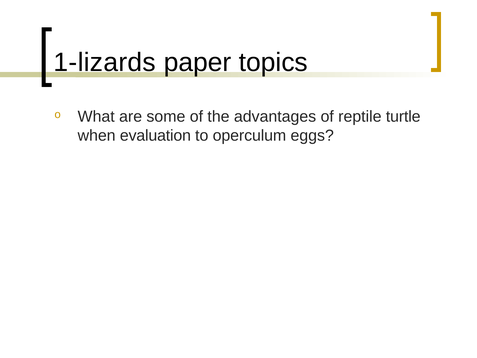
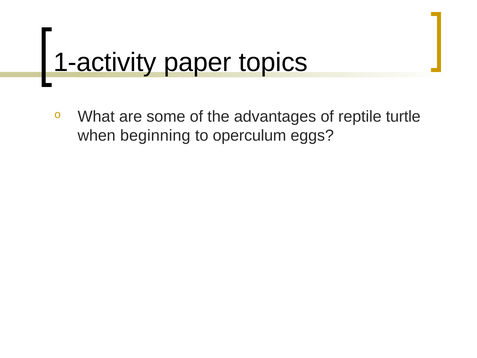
1-lizards: 1-lizards -> 1-activity
evaluation: evaluation -> beginning
